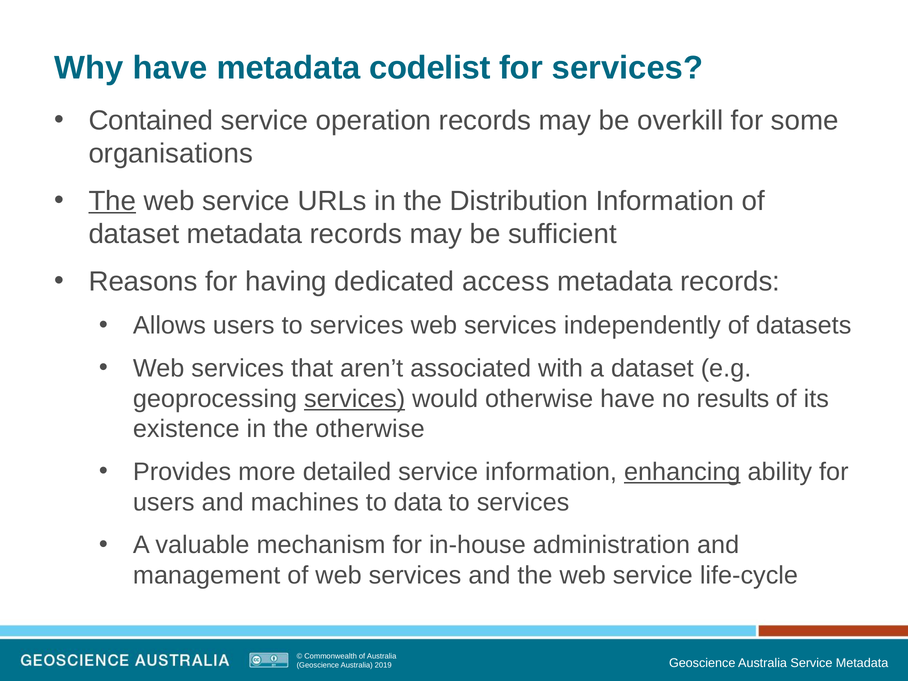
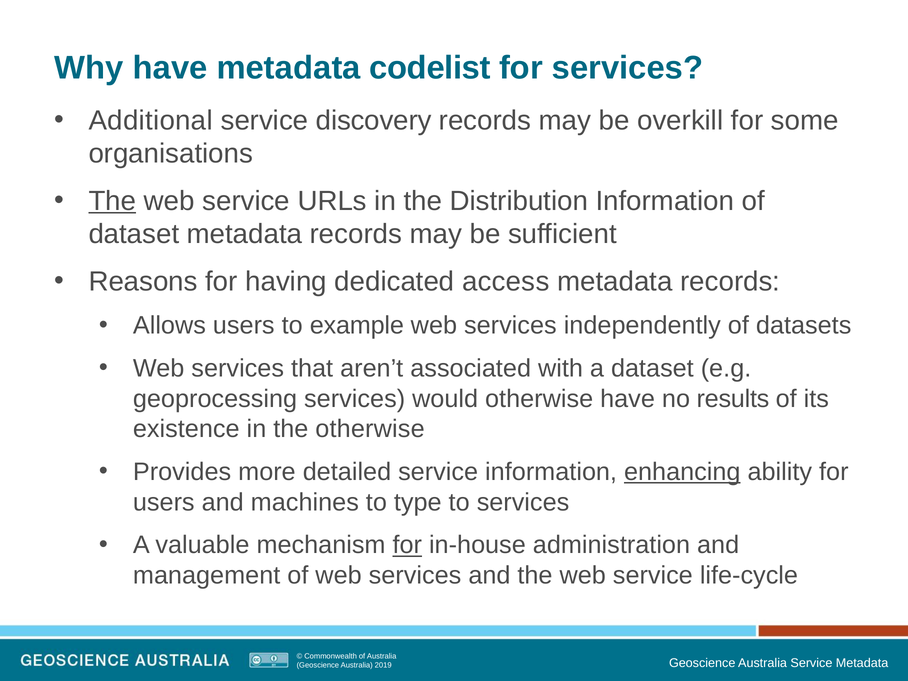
Contained: Contained -> Additional
operation: operation -> discovery
users to services: services -> example
services at (355, 399) underline: present -> none
data: data -> type
for at (407, 545) underline: none -> present
